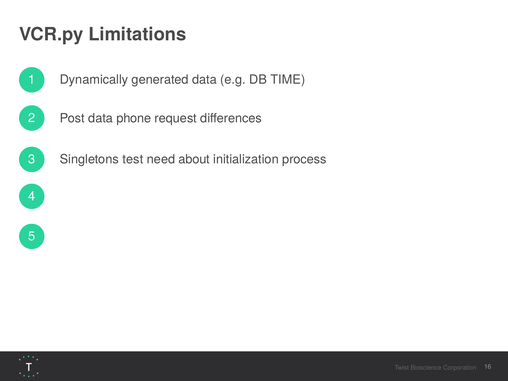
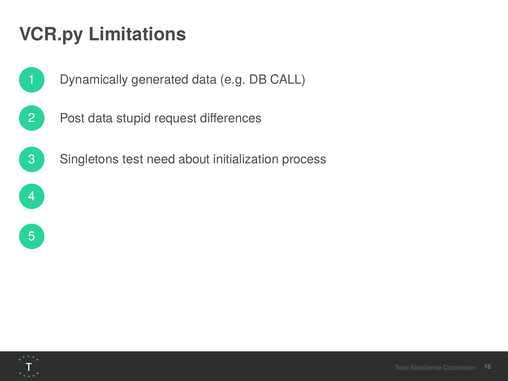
TIME: TIME -> CALL
phone: phone -> stupid
